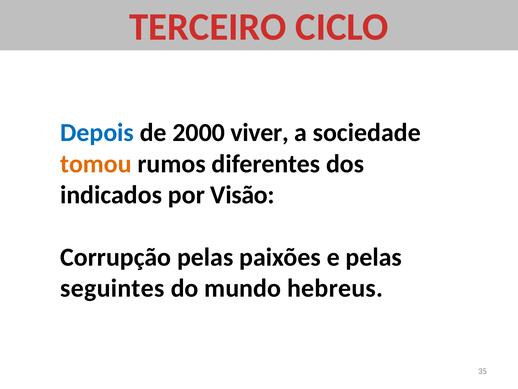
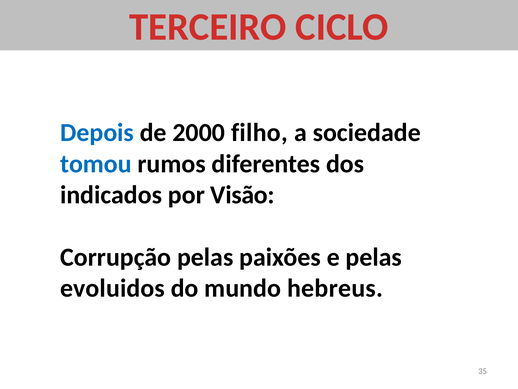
viver: viver -> filho
tomou colour: orange -> blue
seguintes: seguintes -> evoluidos
